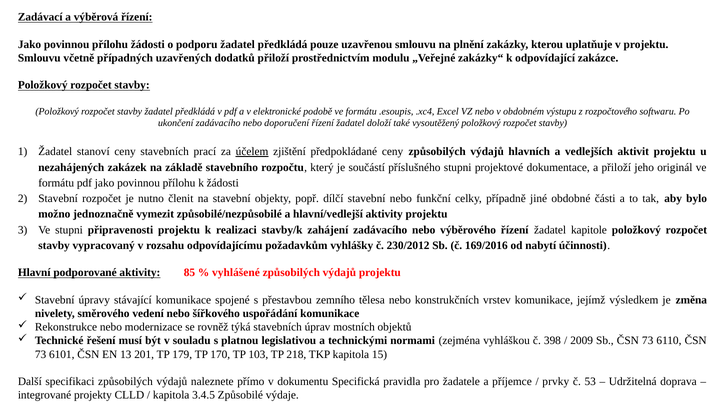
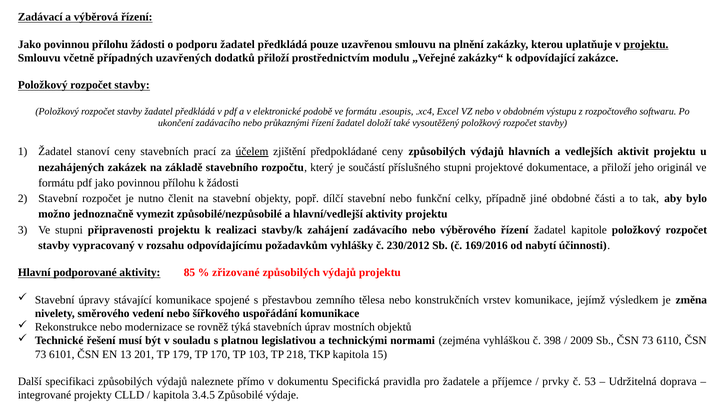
projektu at (646, 44) underline: none -> present
doporučení: doporučení -> průkaznými
vyhlášené: vyhlášené -> zřizované
